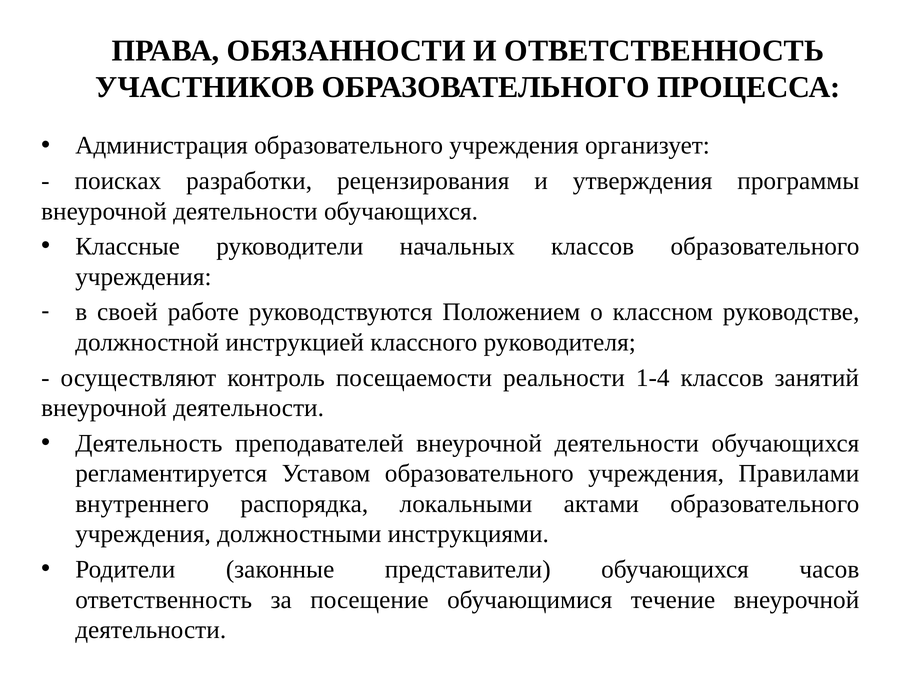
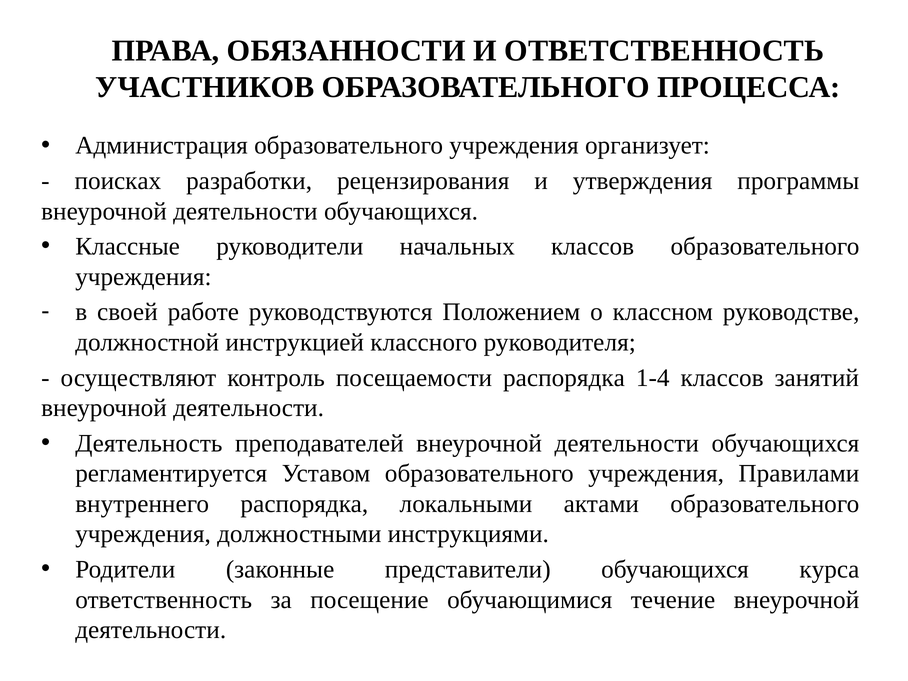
посещаемости реальности: реальности -> распорядка
часов: часов -> курса
